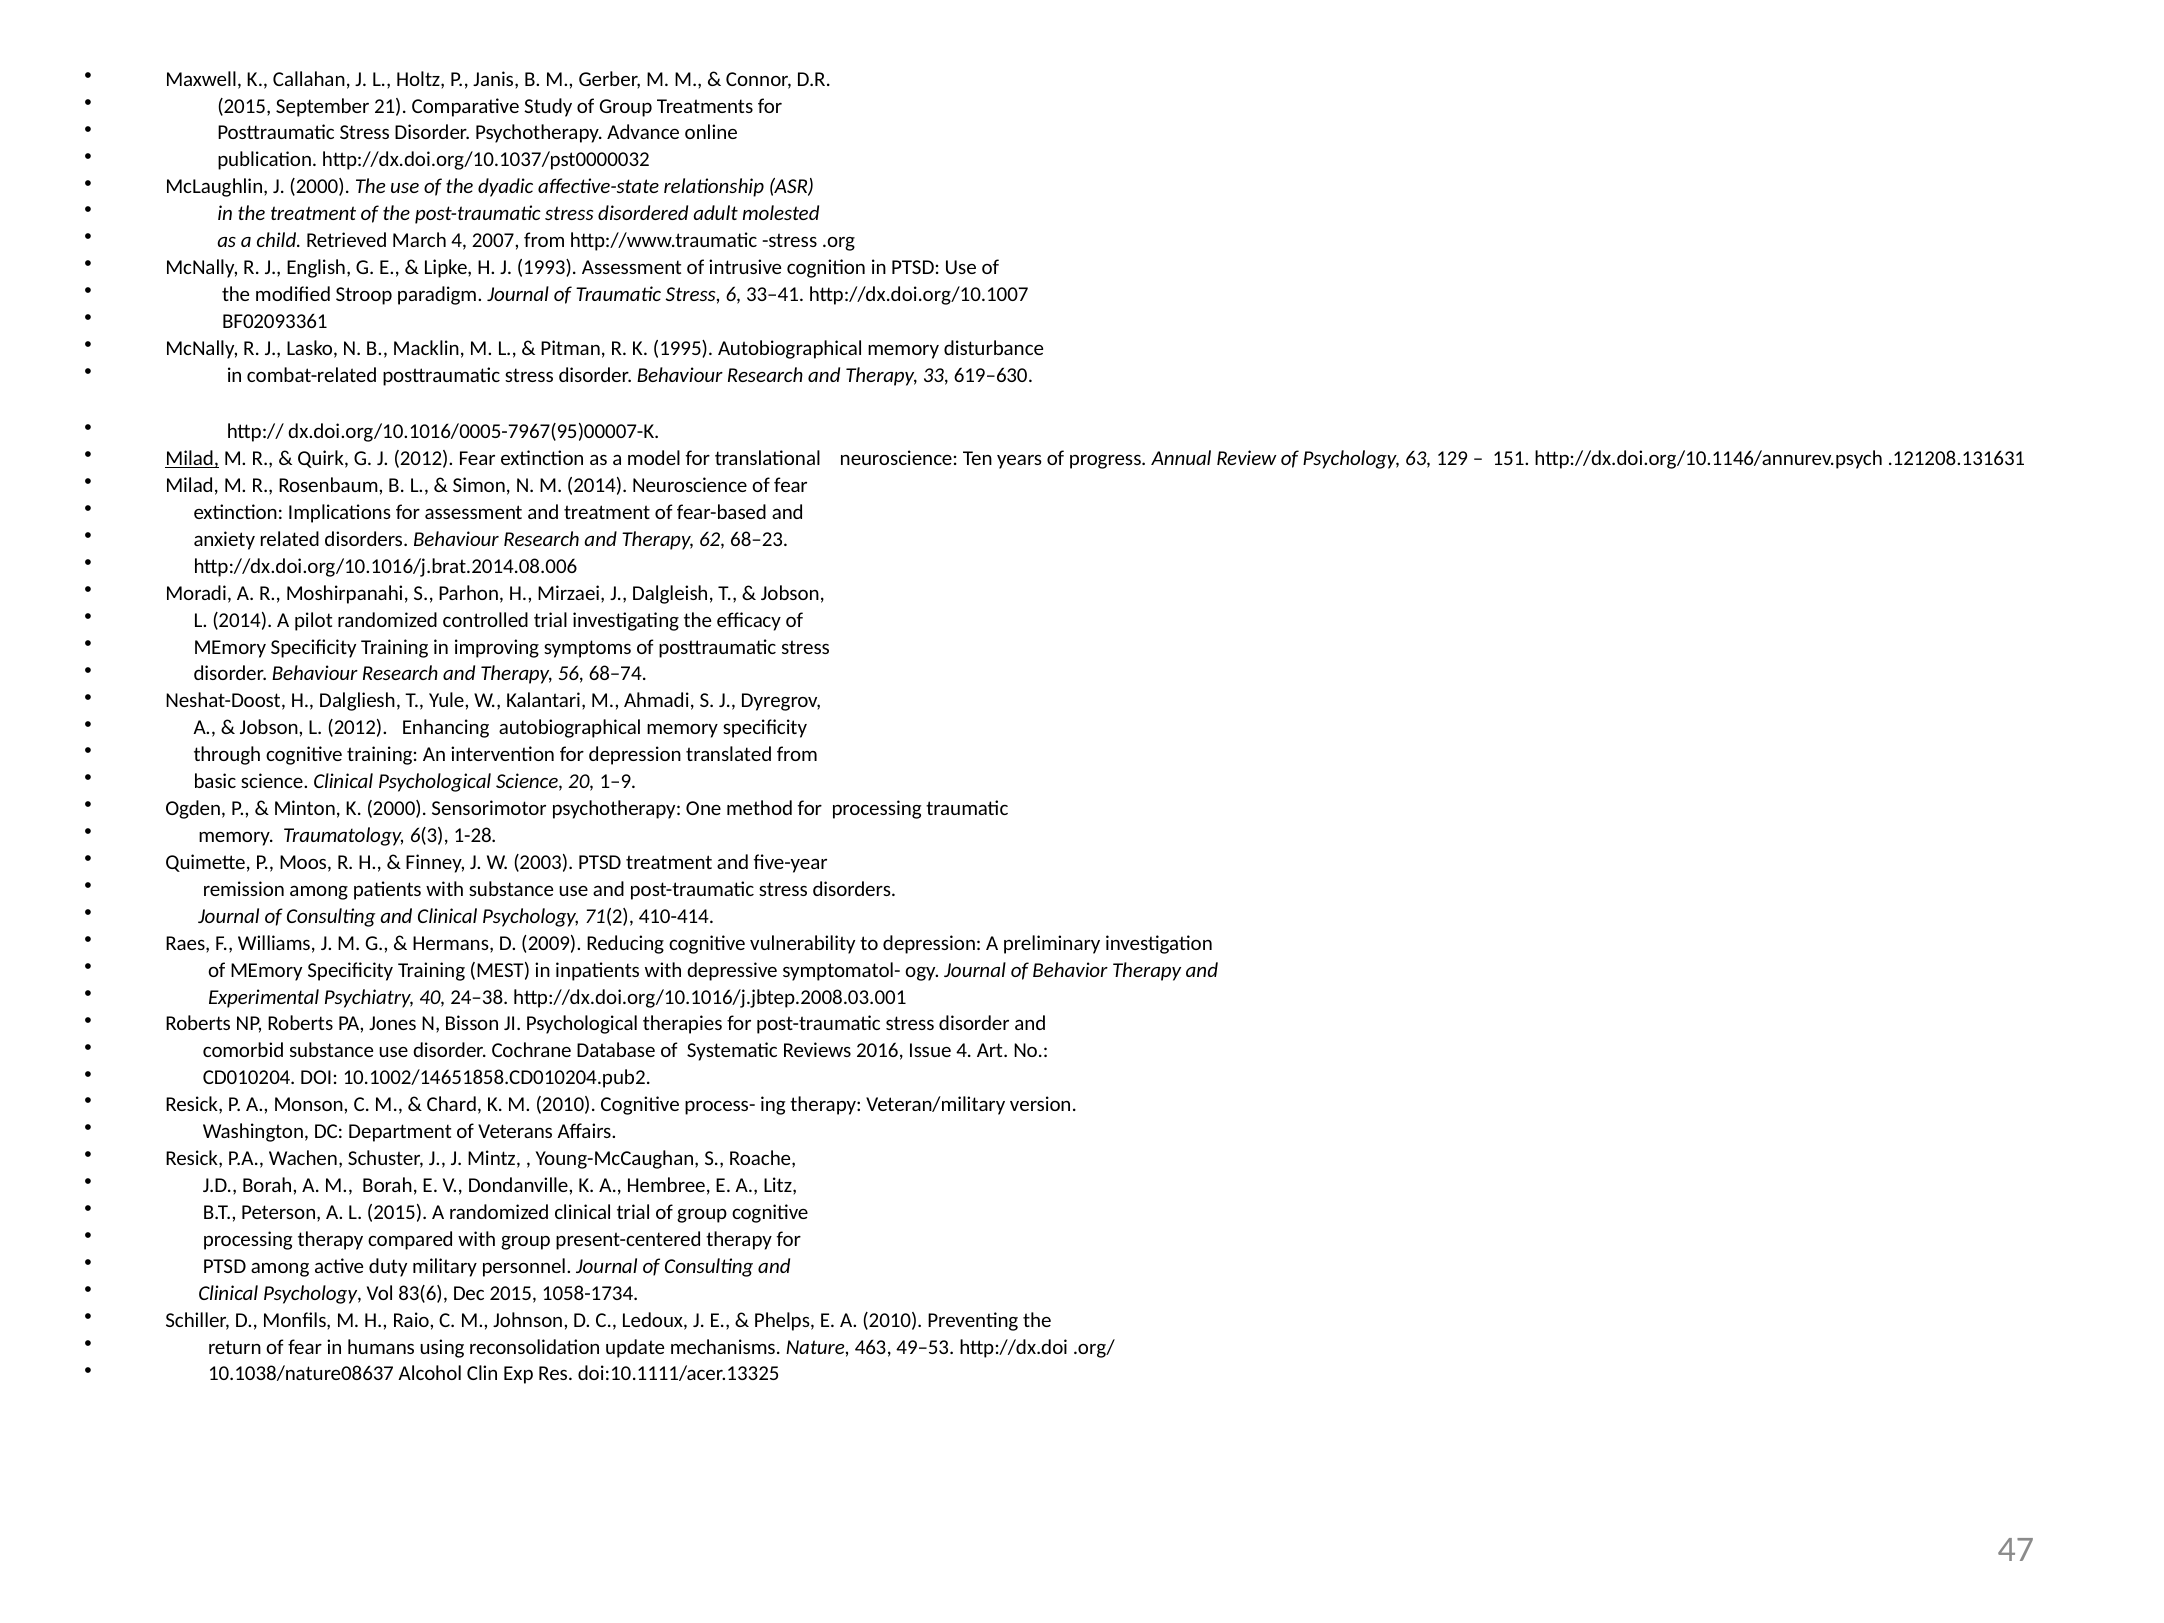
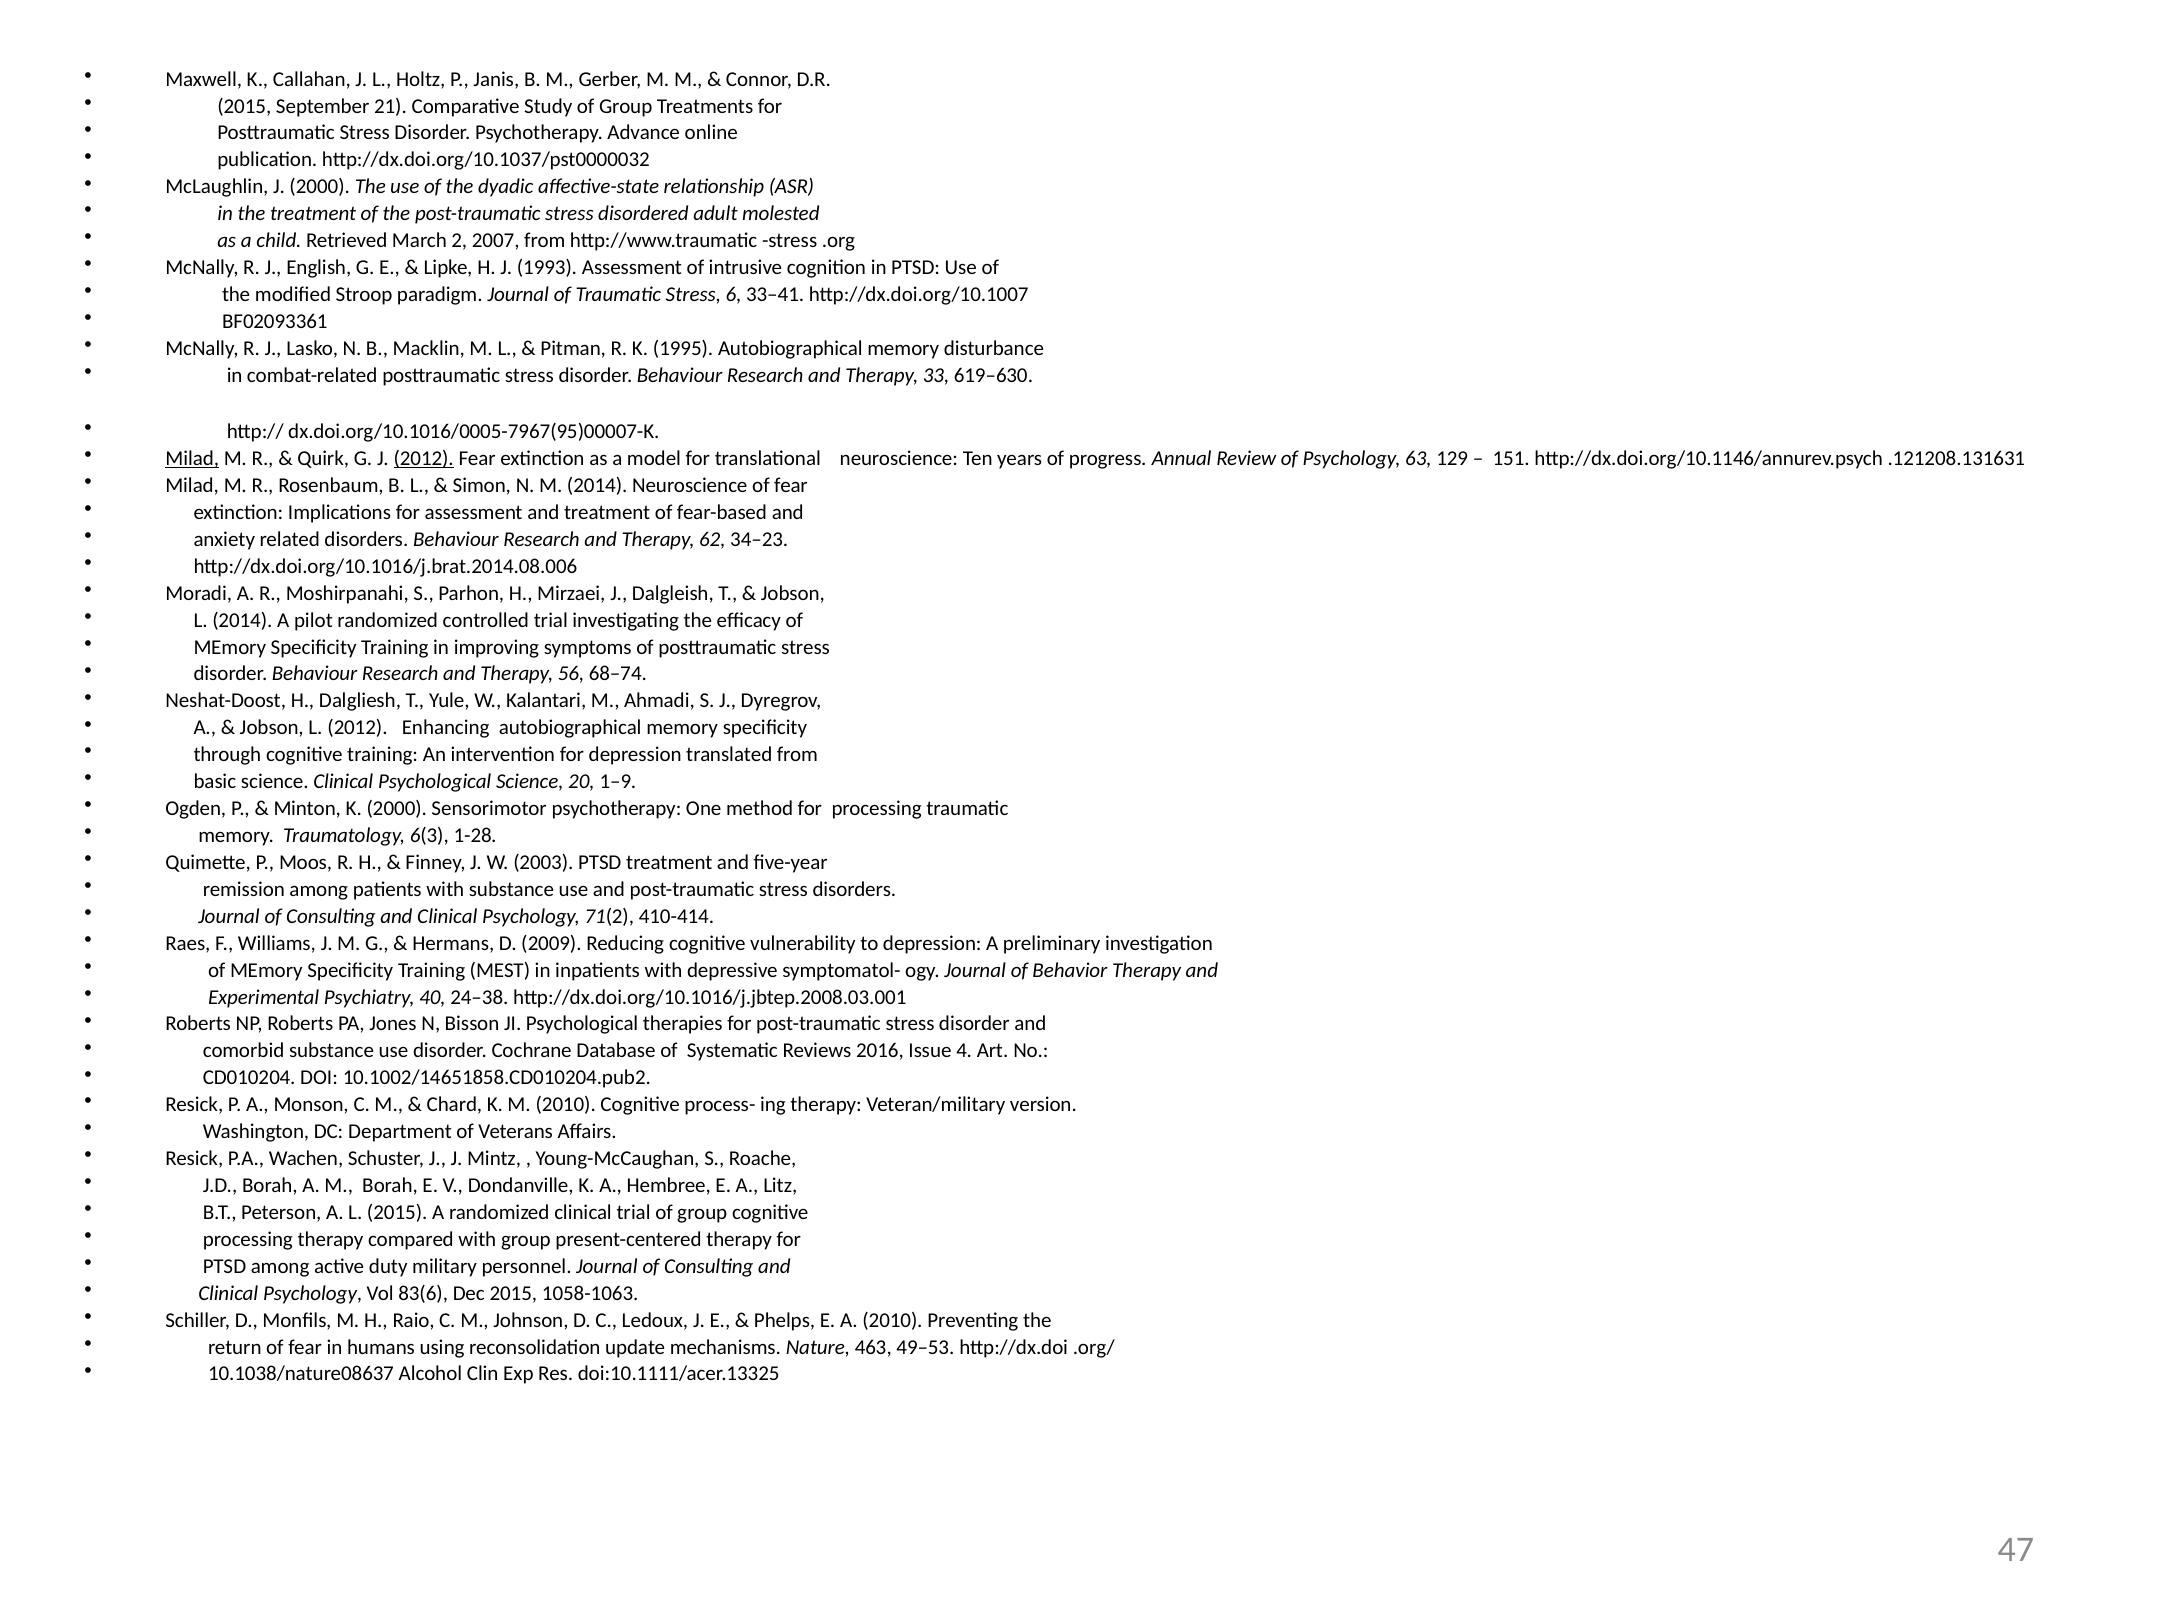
March 4: 4 -> 2
2012 at (424, 459) underline: none -> present
68–23: 68–23 -> 34–23
1058-1734: 1058-1734 -> 1058-1063
